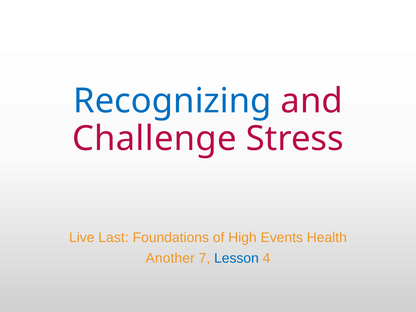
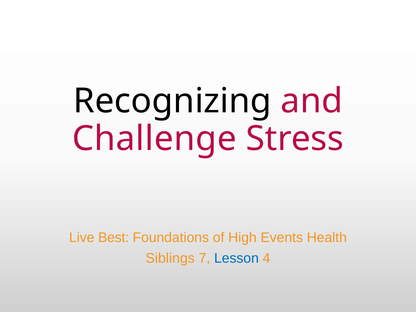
Recognizing colour: blue -> black
Last: Last -> Best
Another: Another -> Siblings
